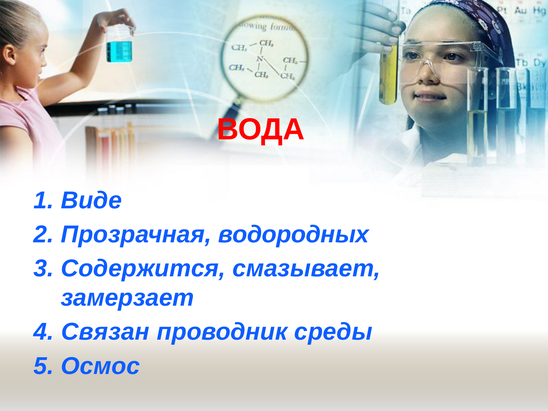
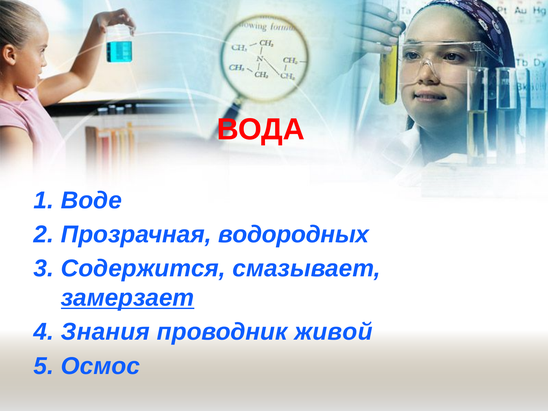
Виде: Виде -> Воде
замерзает underline: none -> present
Связан: Связан -> Знания
среды: среды -> живой
